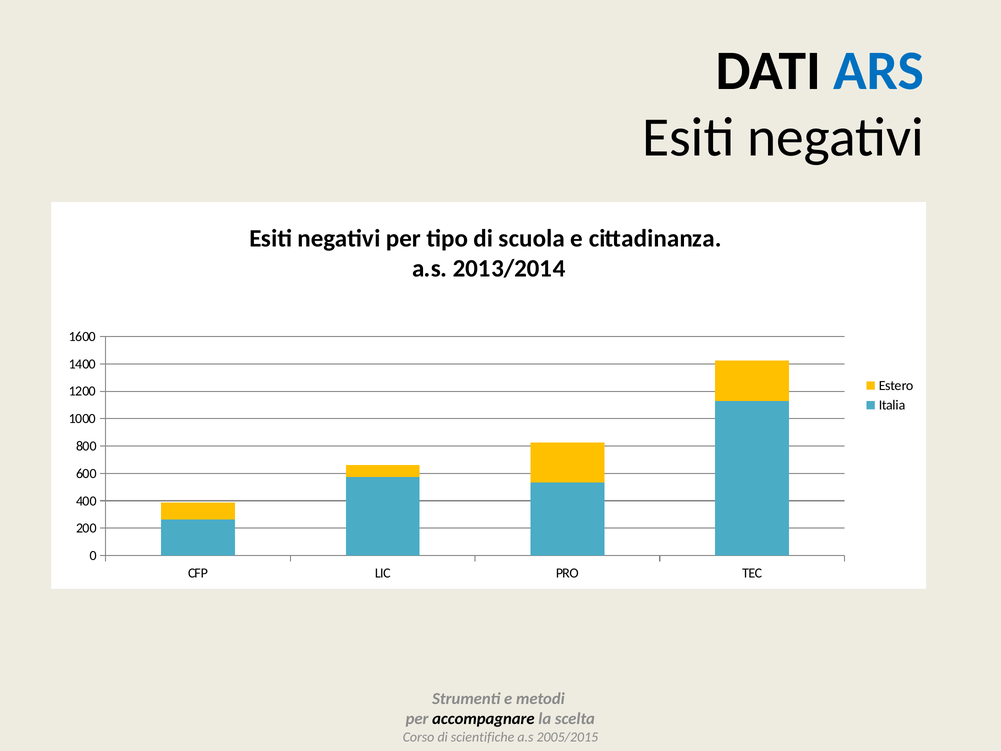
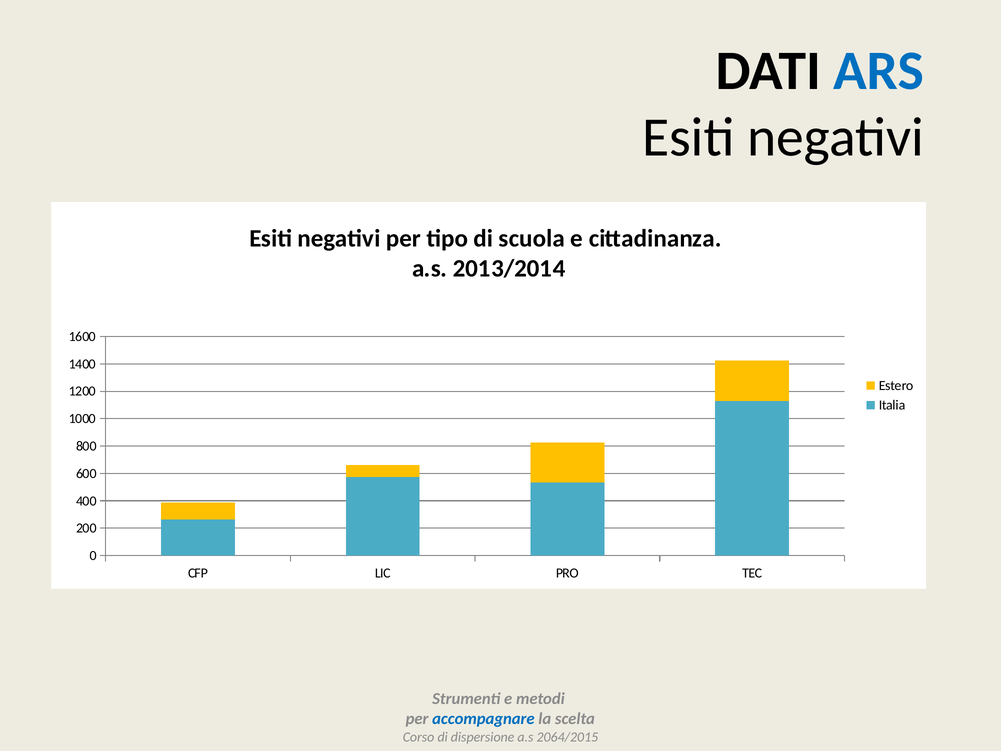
accompagnare colour: black -> blue
scientifiche: scientifiche -> dispersione
2005/2015: 2005/2015 -> 2064/2015
